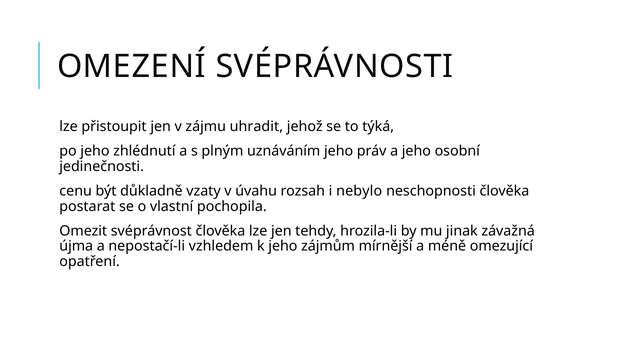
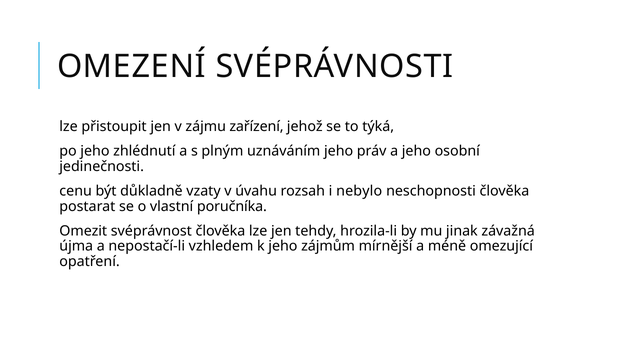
uhradit: uhradit -> zařízení
pochopila: pochopila -> poručníka
